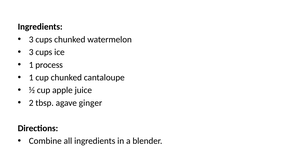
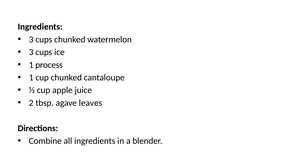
ginger: ginger -> leaves
